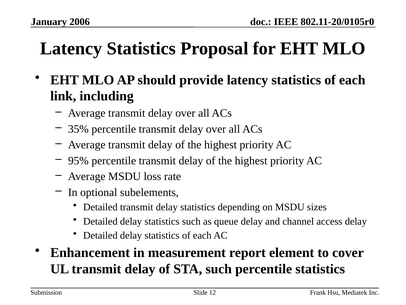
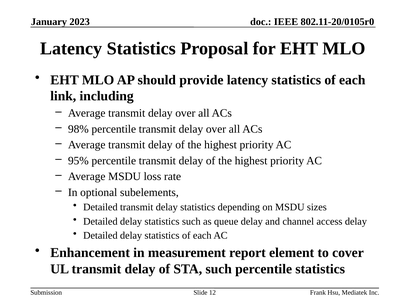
2006: 2006 -> 2023
35%: 35% -> 98%
